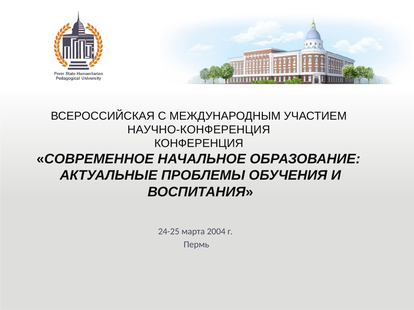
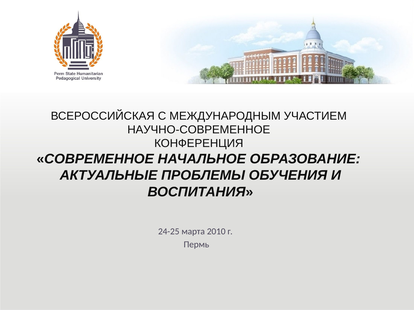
НАУЧНО-КОНФЕРЕНЦИЯ: НАУЧНО-КОНФЕРЕНЦИЯ -> НАУЧНО-СОВРЕМЕННОЕ
2004: 2004 -> 2010
